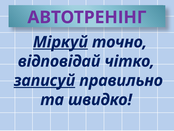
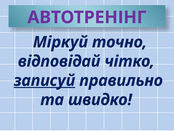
Міркуй underline: present -> none
